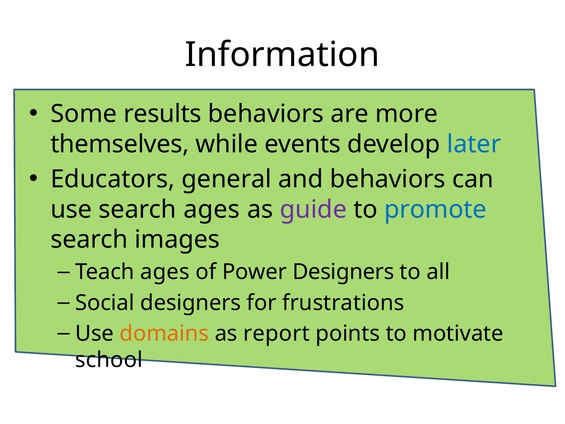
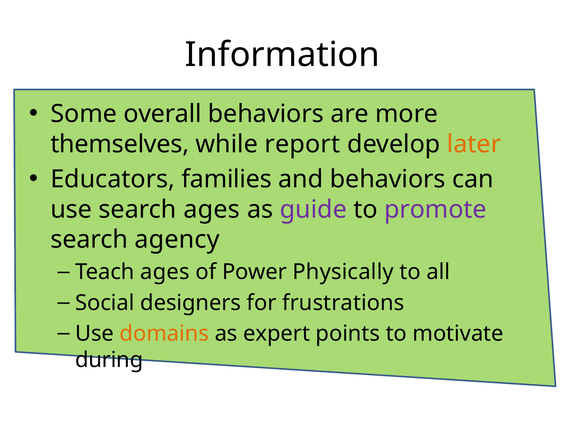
results: results -> overall
events: events -> report
later colour: blue -> orange
general: general -> families
promote colour: blue -> purple
images: images -> agency
Power Designers: Designers -> Physically
report: report -> expert
school: school -> during
